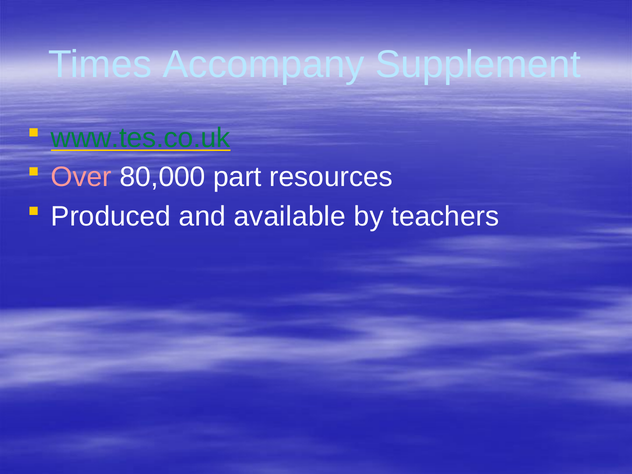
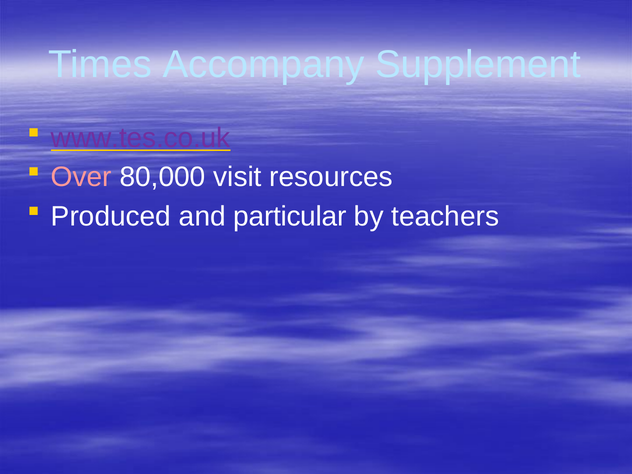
www.tes.co.uk colour: green -> purple
part: part -> visit
available: available -> particular
